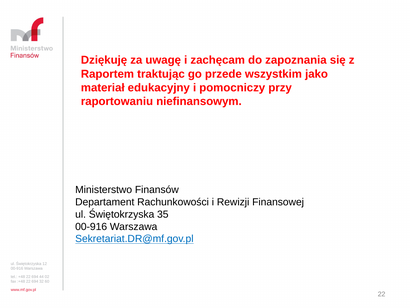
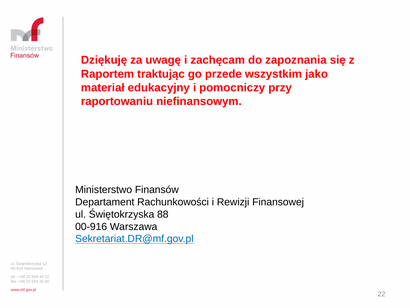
35: 35 -> 88
